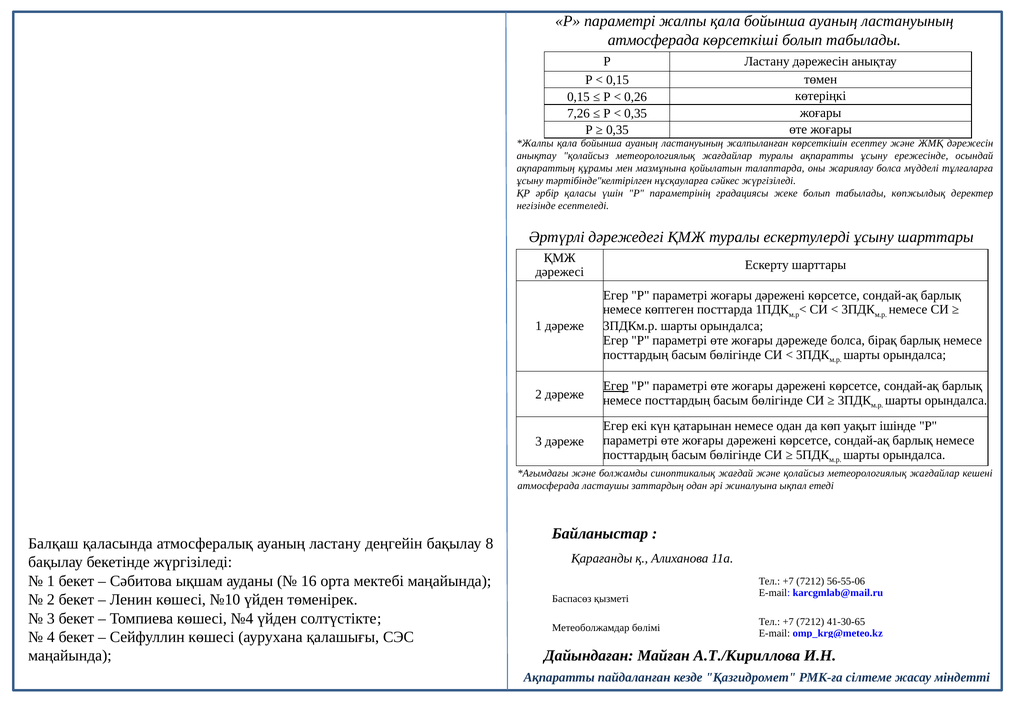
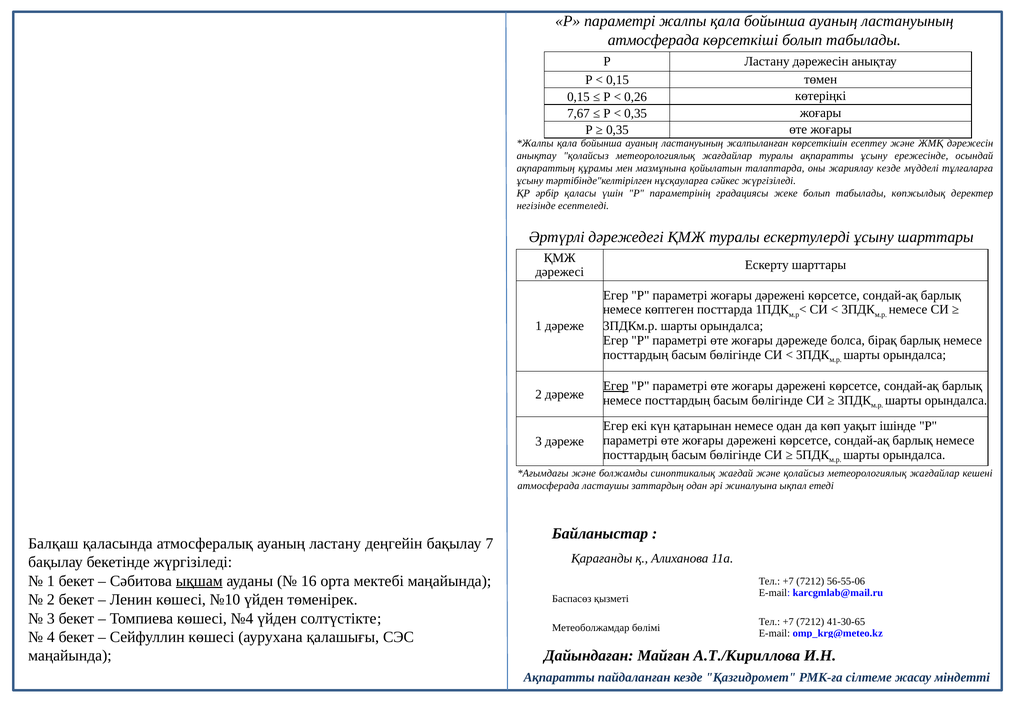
7,26: 7,26 -> 7,67
жариялау болса: болса -> кезде
8: 8 -> 7
ықшам underline: none -> present
